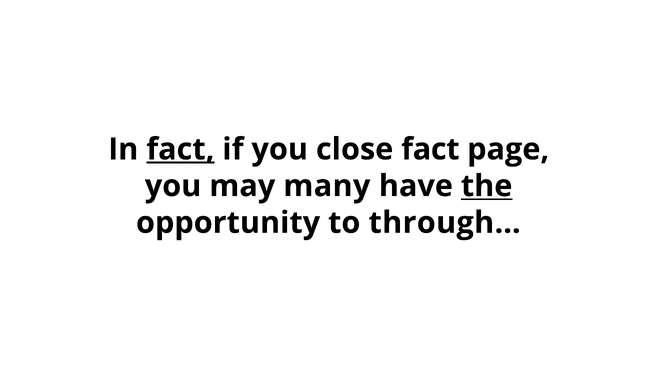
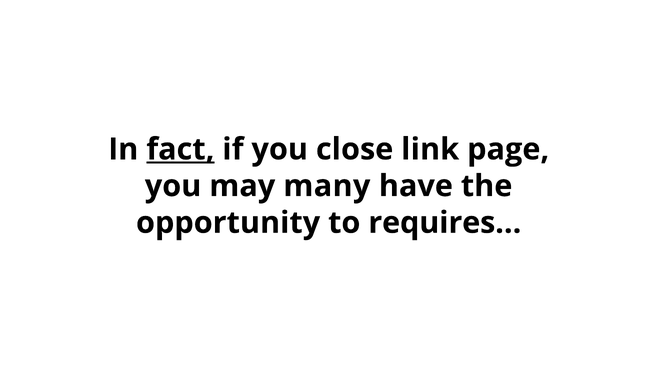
close fact: fact -> link
the underline: present -> none
through…: through… -> requires…
